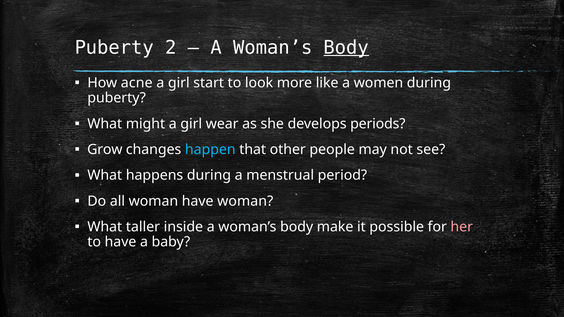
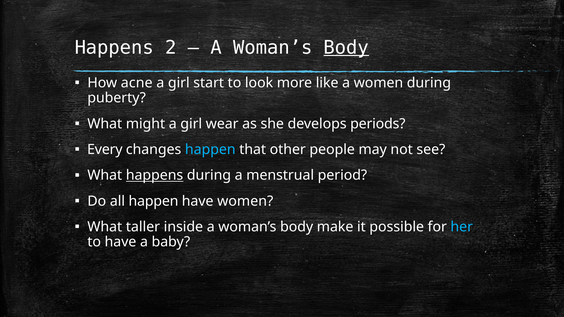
Puberty at (114, 48): Puberty -> Happens
Grow: Grow -> Every
happens at (155, 175) underline: none -> present
all woman: woman -> happen
have woman: woman -> women
her colour: pink -> light blue
